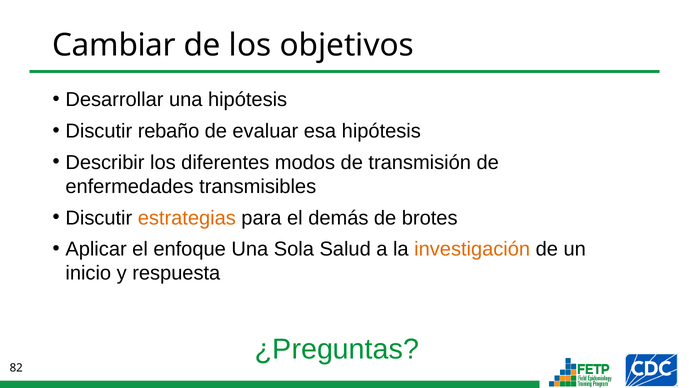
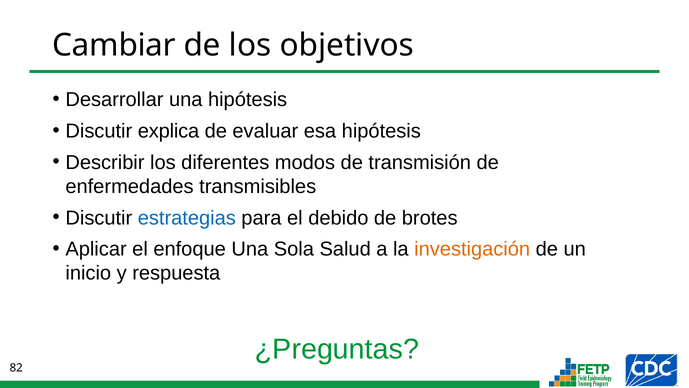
rebaño: rebaño -> explica
estrategias colour: orange -> blue
demás: demás -> debido
